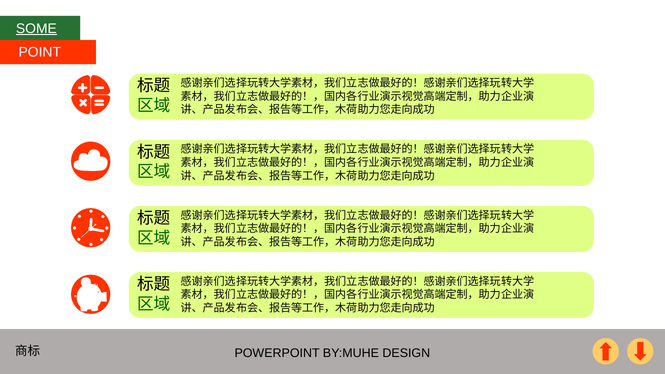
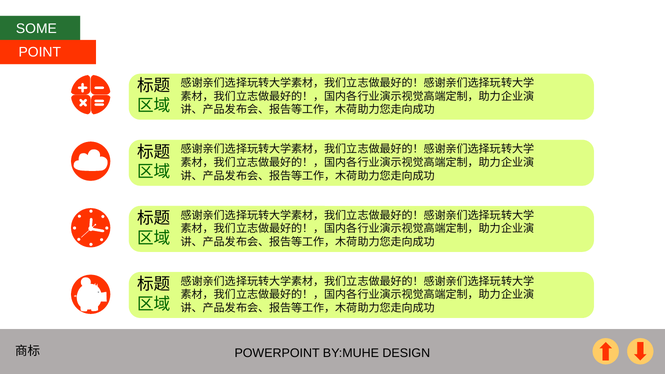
SOME underline: present -> none
